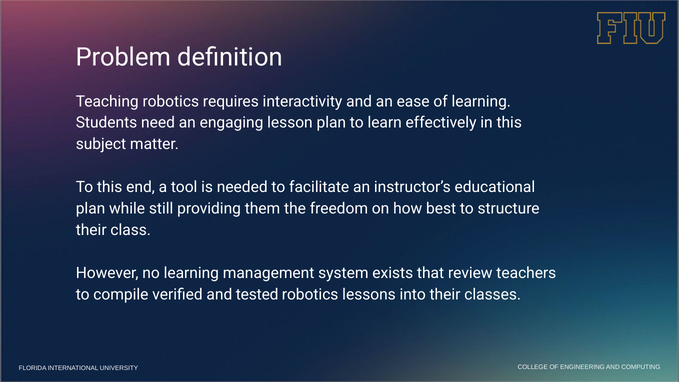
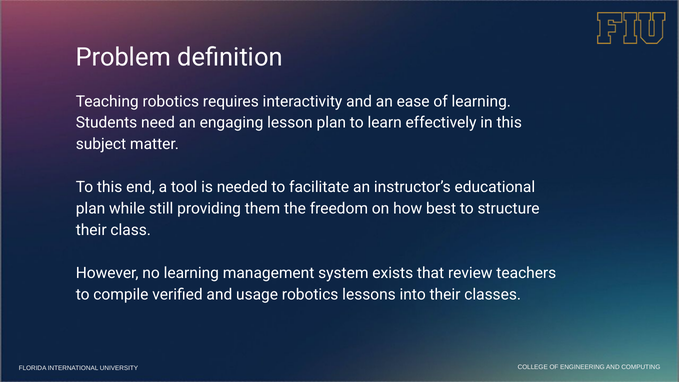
tested: tested -> usage
